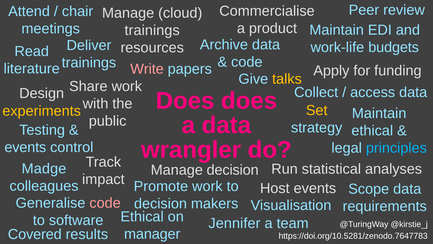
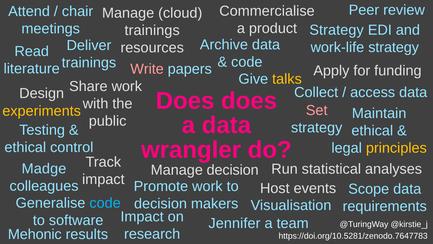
Maintain at (337, 30): Maintain -> Strategy
work-life budgets: budgets -> strategy
Set colour: yellow -> pink
events at (25, 147): events -> ethical
principles colour: light blue -> yellow
code at (105, 203) colour: pink -> light blue
Ethical at (142, 216): Ethical -> Impact
manager: manager -> research
Covered: Covered -> Mehonic
